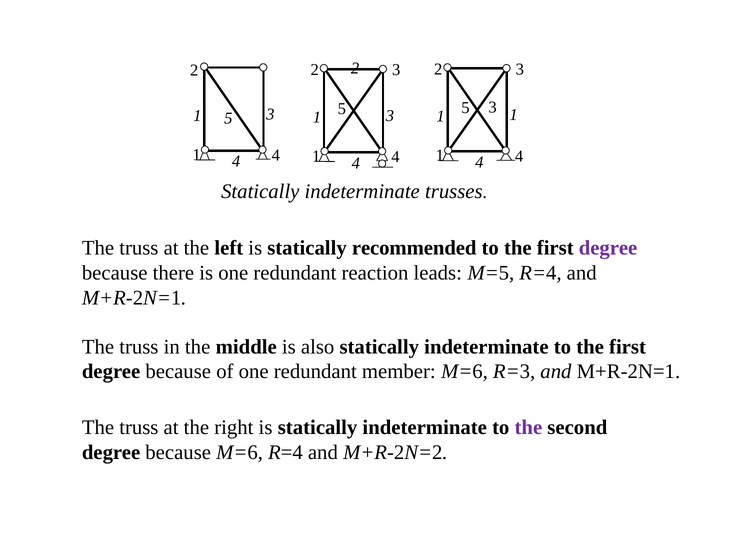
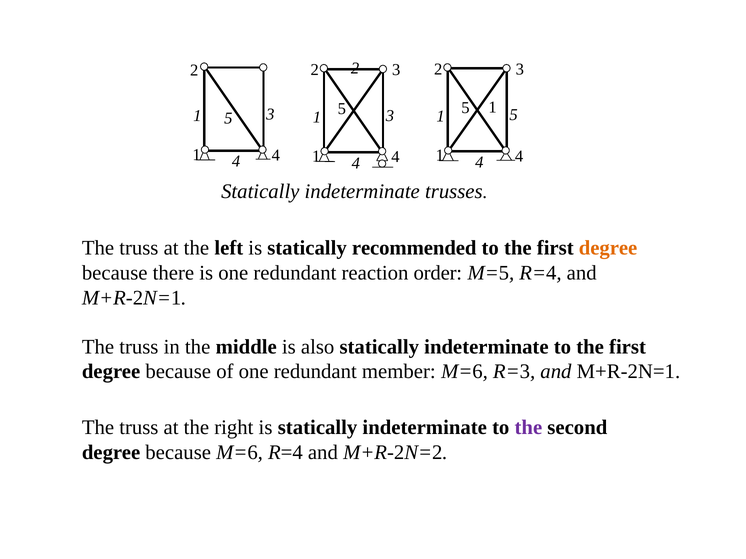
3 at (493, 107): 3 -> 1
1 1: 1 -> 5
degree at (608, 248) colour: purple -> orange
leads: leads -> order
